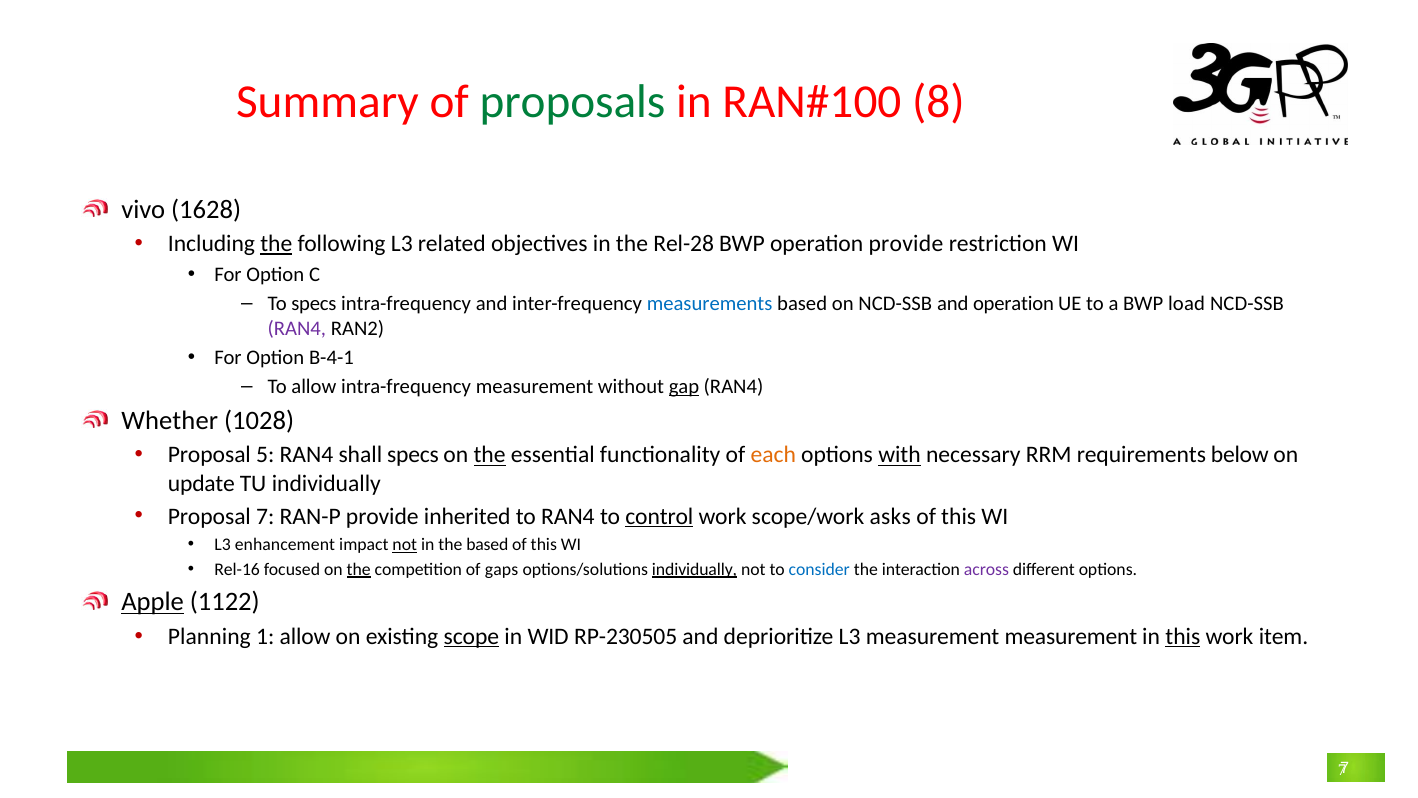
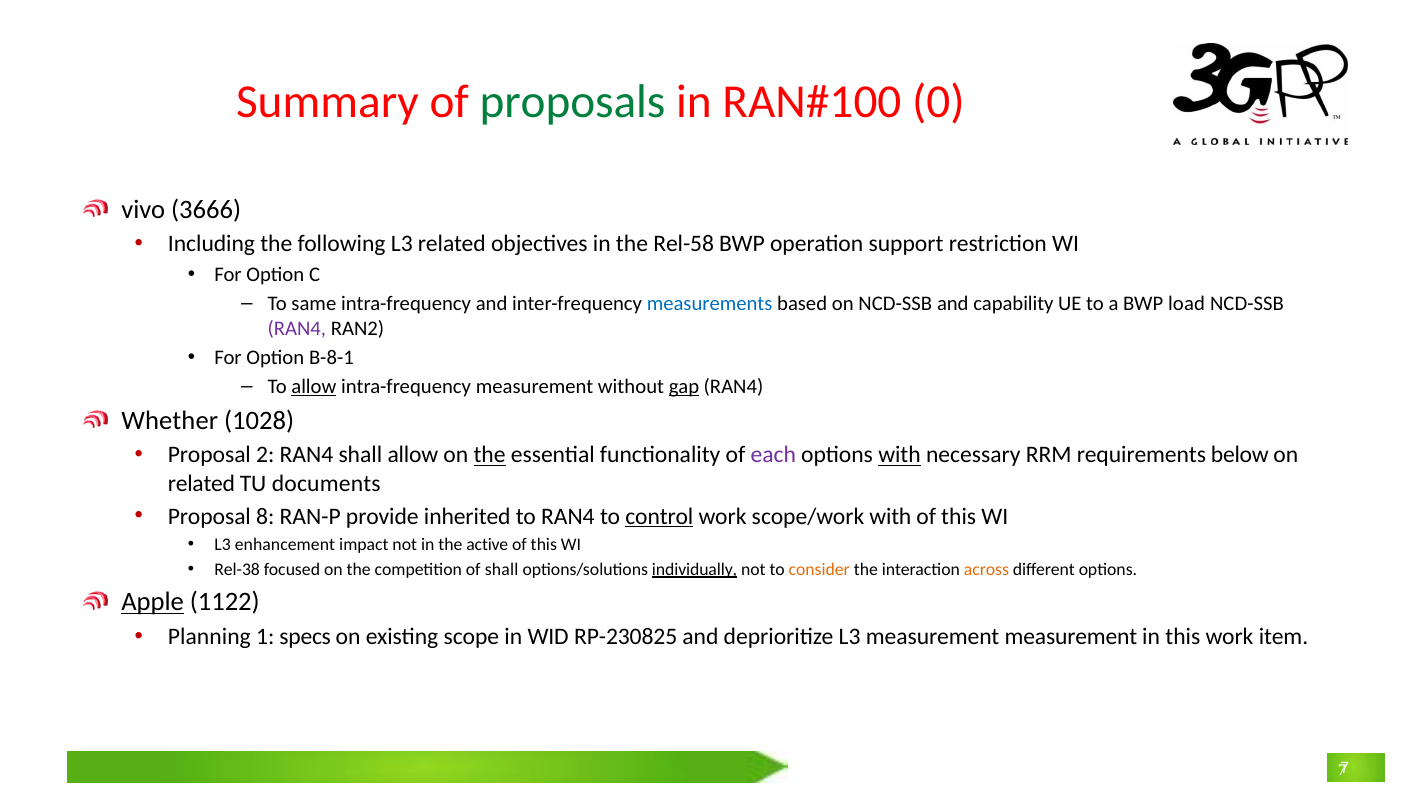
8: 8 -> 0
1628: 1628 -> 3666
the at (276, 244) underline: present -> none
Rel-28: Rel-28 -> Rel-58
operation provide: provide -> support
To specs: specs -> same
and operation: operation -> capability
B-4-1: B-4-1 -> B-8-1
allow at (314, 386) underline: none -> present
5: 5 -> 2
shall specs: specs -> allow
each colour: orange -> purple
update at (201, 483): update -> related
TU individually: individually -> documents
Proposal 7: 7 -> 8
scope/work asks: asks -> with
not at (405, 544) underline: present -> none
the based: based -> active
Rel-16: Rel-16 -> Rel-38
the at (359, 569) underline: present -> none
of gaps: gaps -> shall
consider colour: blue -> orange
across colour: purple -> orange
1 allow: allow -> specs
scope underline: present -> none
RP-230505: RP-230505 -> RP-230825
this at (1183, 636) underline: present -> none
